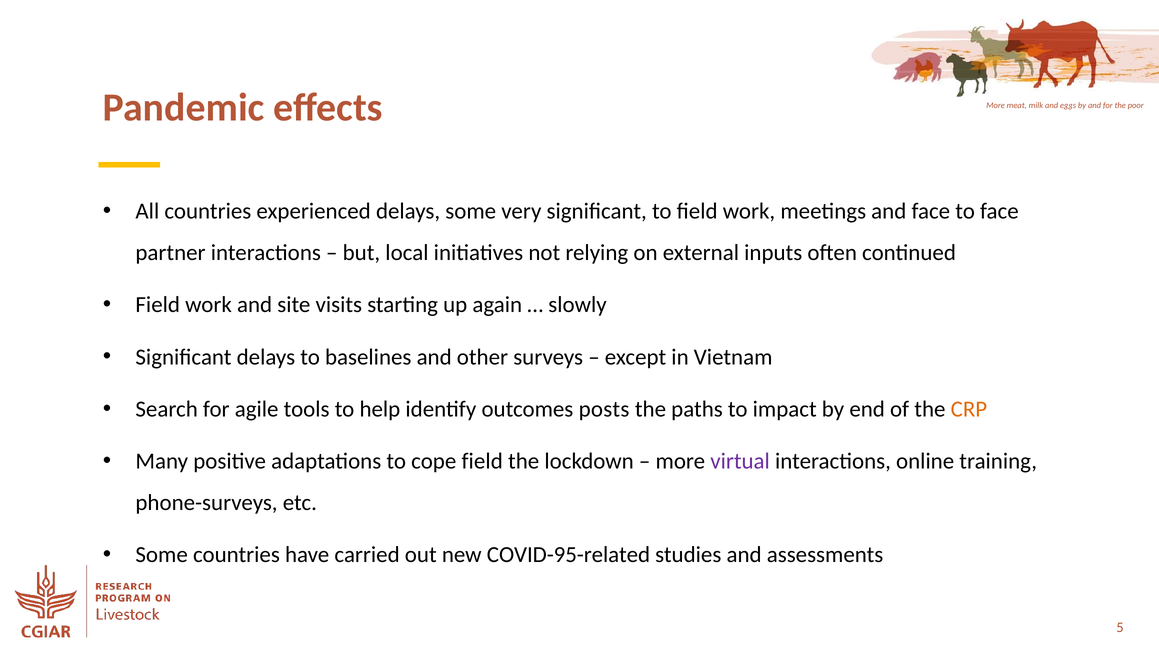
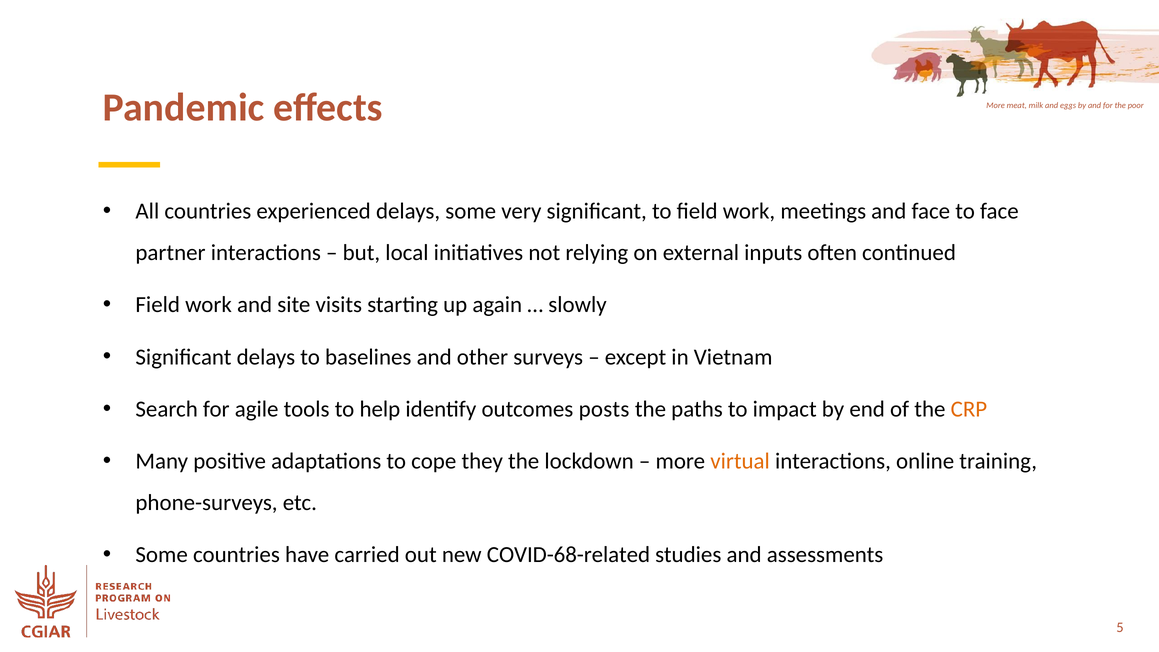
cope field: field -> they
virtual colour: purple -> orange
COVID-95-related: COVID-95-related -> COVID-68-related
